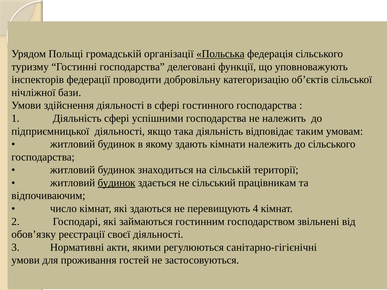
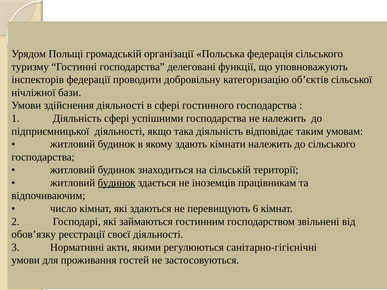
Польська underline: present -> none
сільський: сільський -> іноземців
4: 4 -> 6
